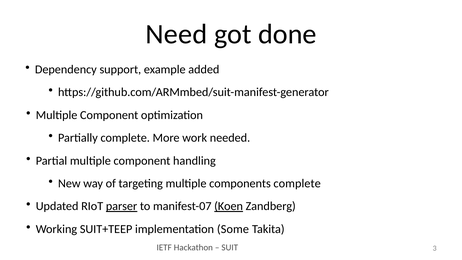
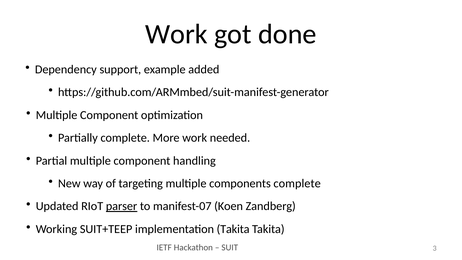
Need at (176, 34): Need -> Work
Koen underline: present -> none
implementation Some: Some -> Takita
